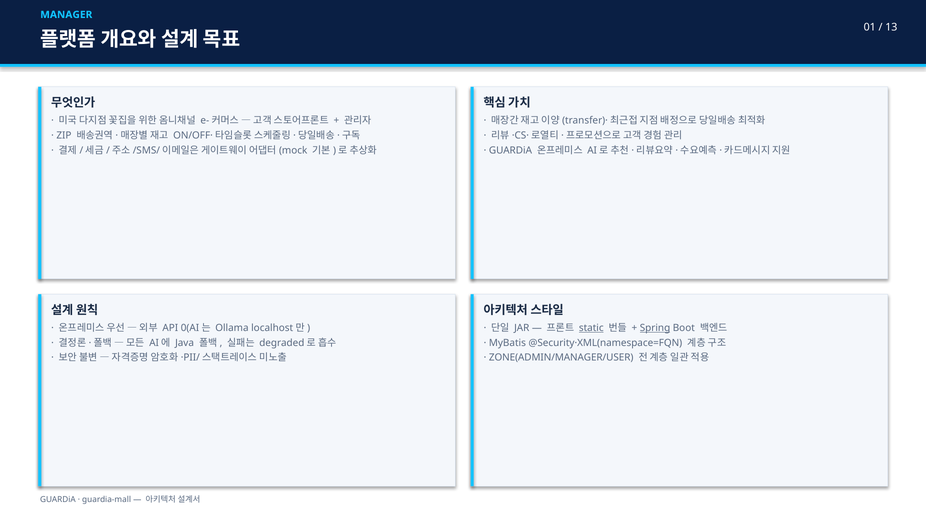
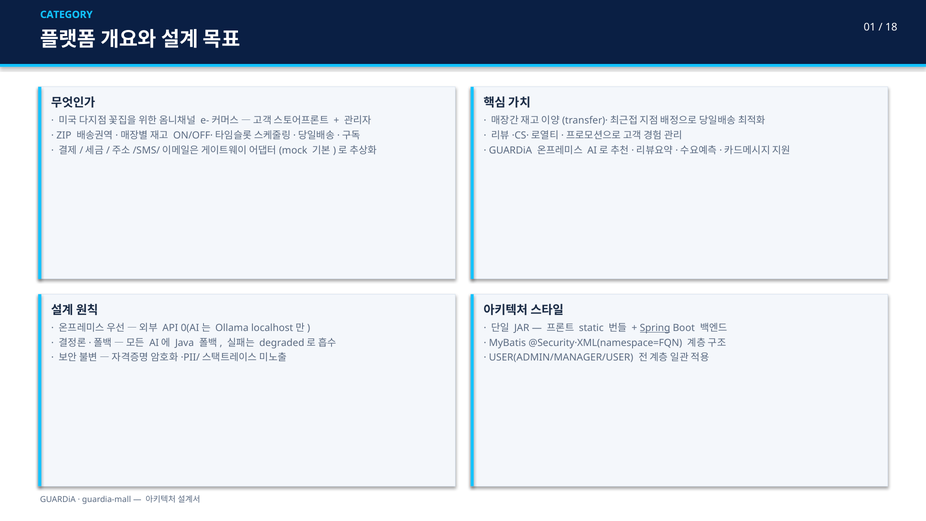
MANAGER: MANAGER -> CATEGORY
13: 13 -> 18
static underline: present -> none
ZONE(ADMIN/MANAGER/USER: ZONE(ADMIN/MANAGER/USER -> USER(ADMIN/MANAGER/USER
